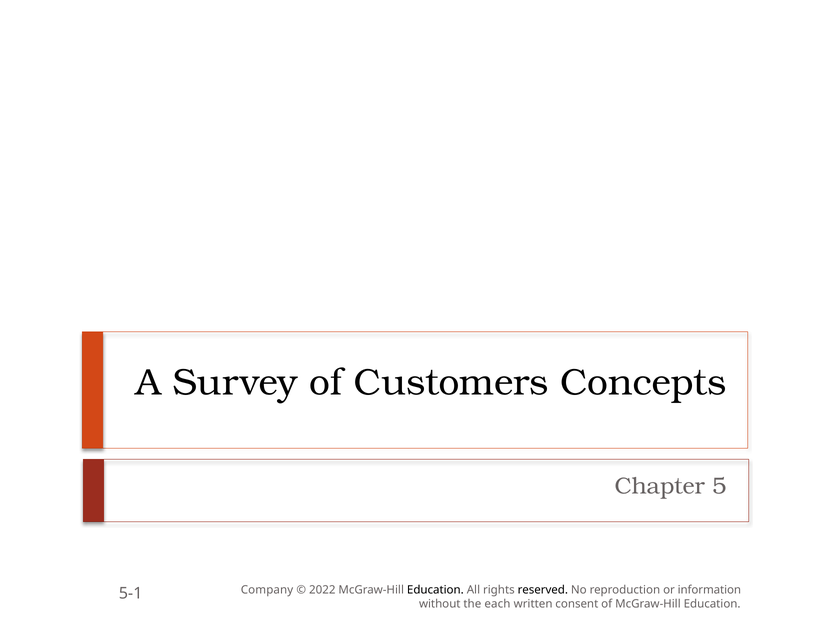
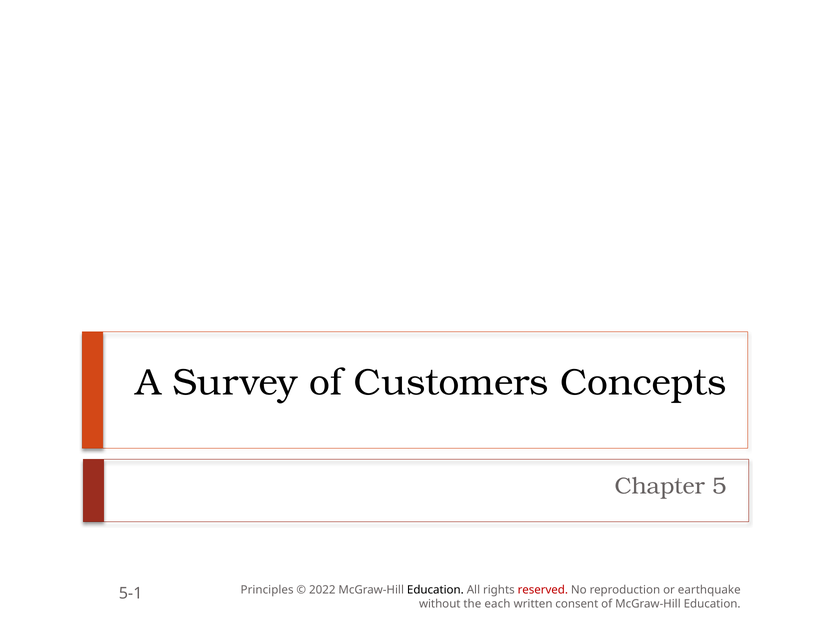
Company: Company -> Principles
reserved colour: black -> red
information: information -> earthquake
